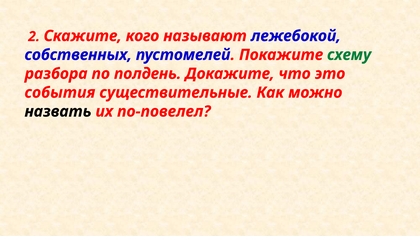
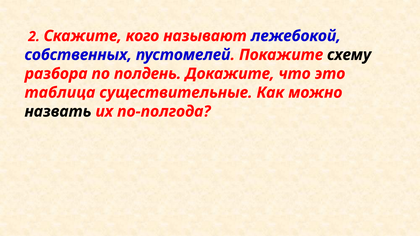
схему colour: green -> black
события: события -> таблица
по-повелел: по-повелел -> по-полгода
